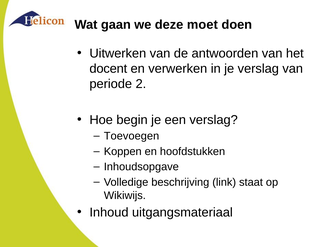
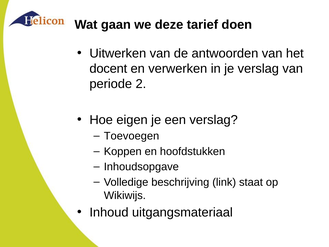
moet: moet -> tarief
begin: begin -> eigen
